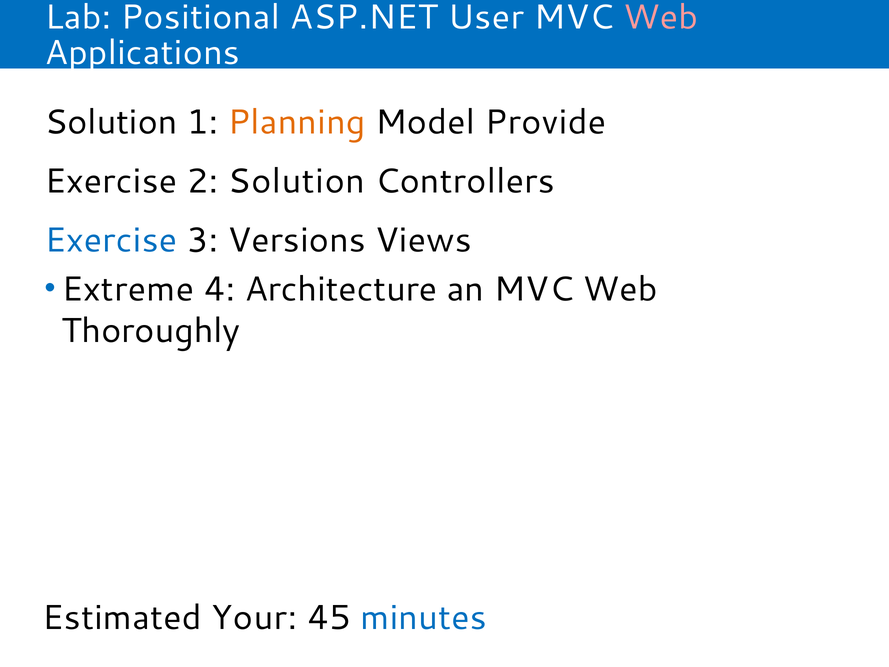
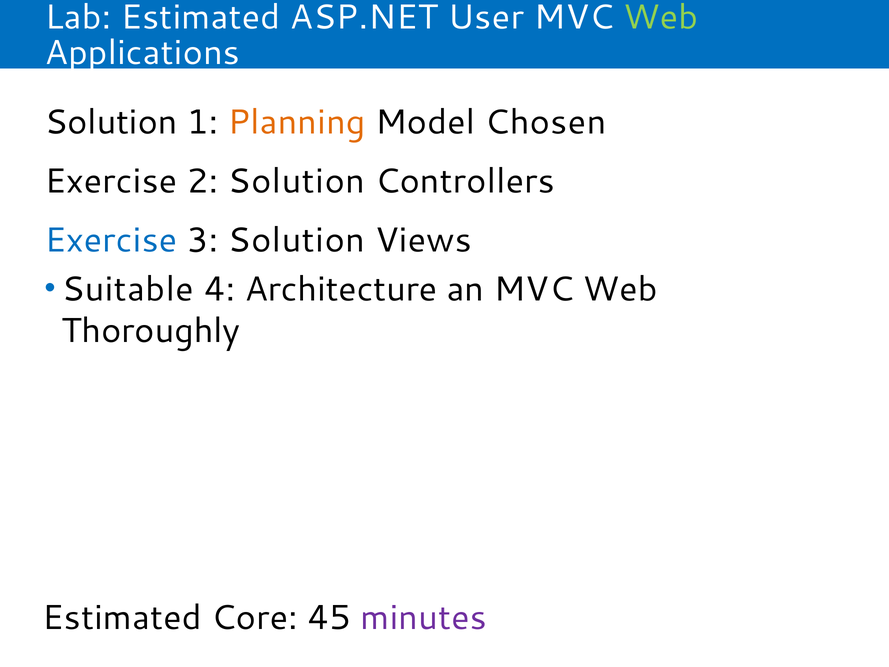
Lab Positional: Positional -> Estimated
Web at (661, 17) colour: pink -> light green
Provide: Provide -> Chosen
3 Versions: Versions -> Solution
Extreme: Extreme -> Suitable
Your: Your -> Core
minutes colour: blue -> purple
